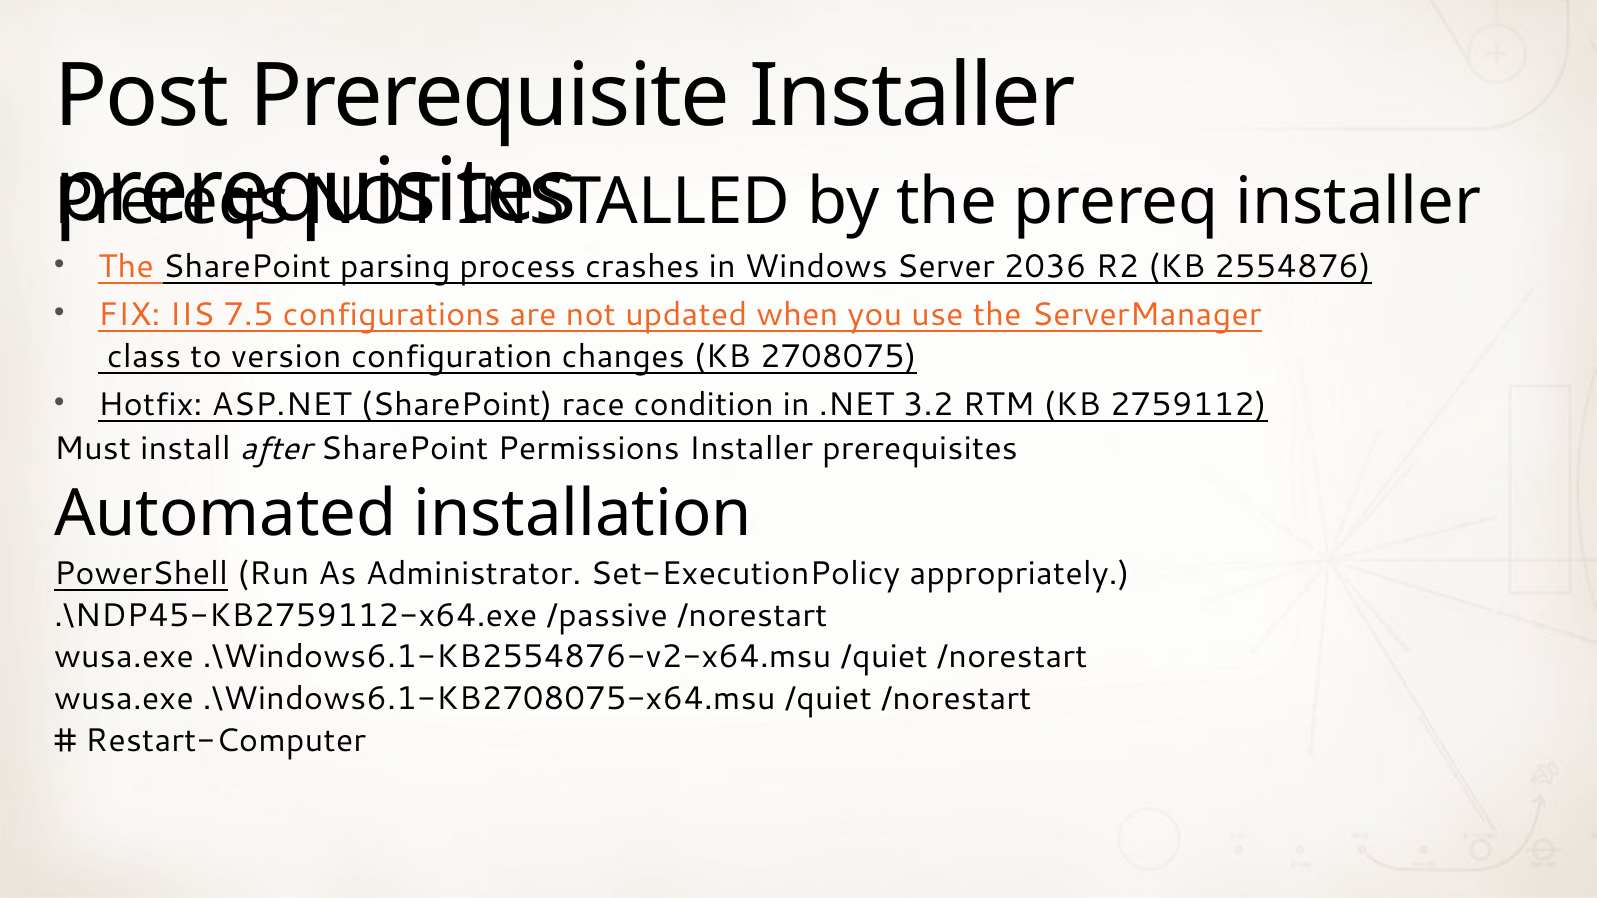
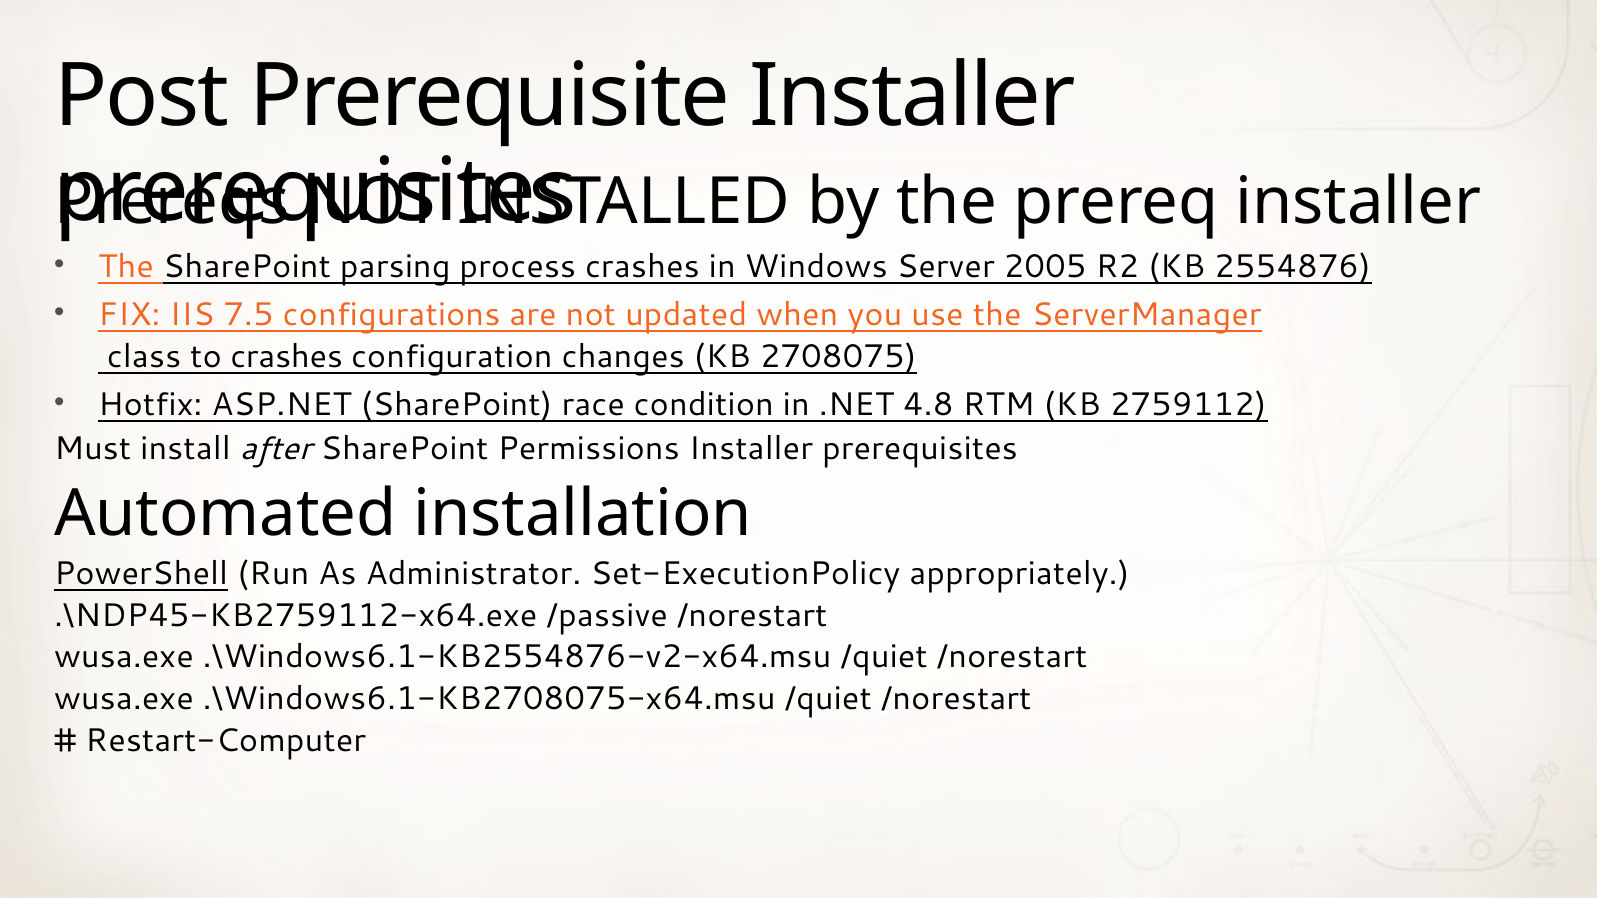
2036: 2036 -> 2005
to version: version -> crashes
3.2: 3.2 -> 4.8
